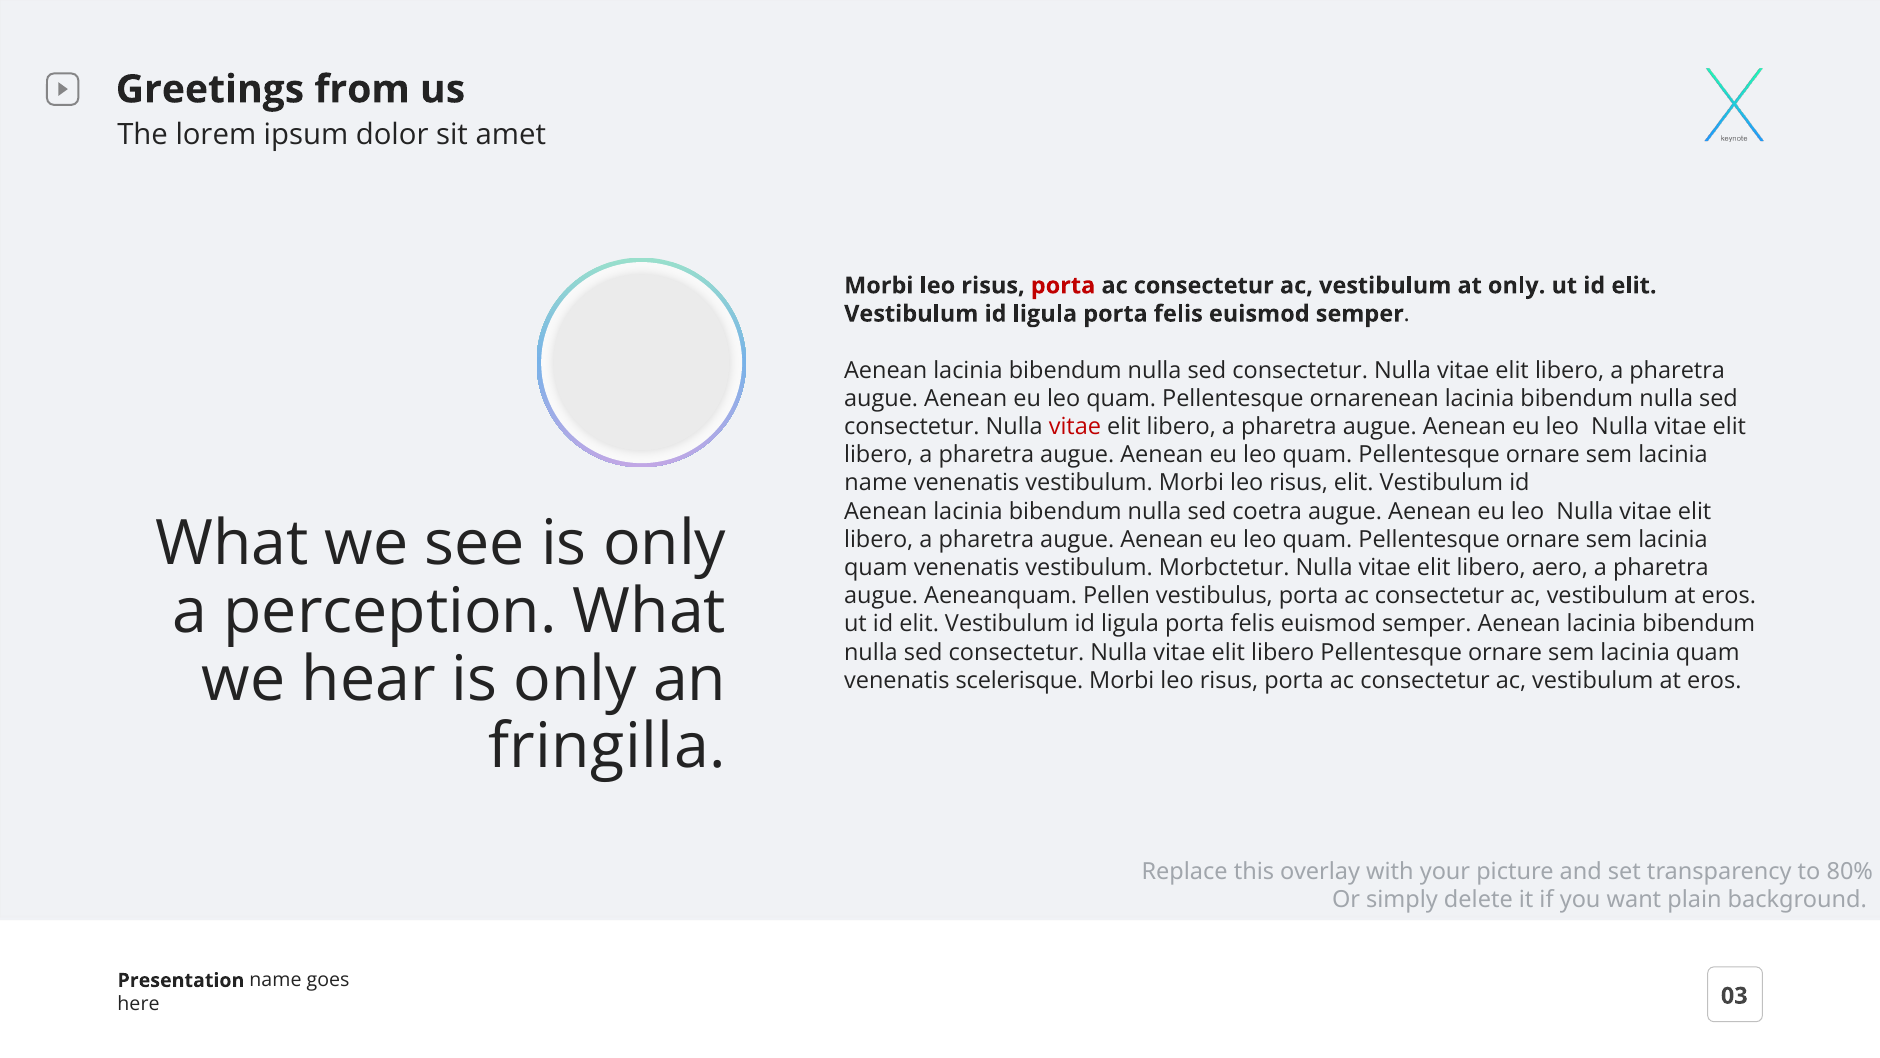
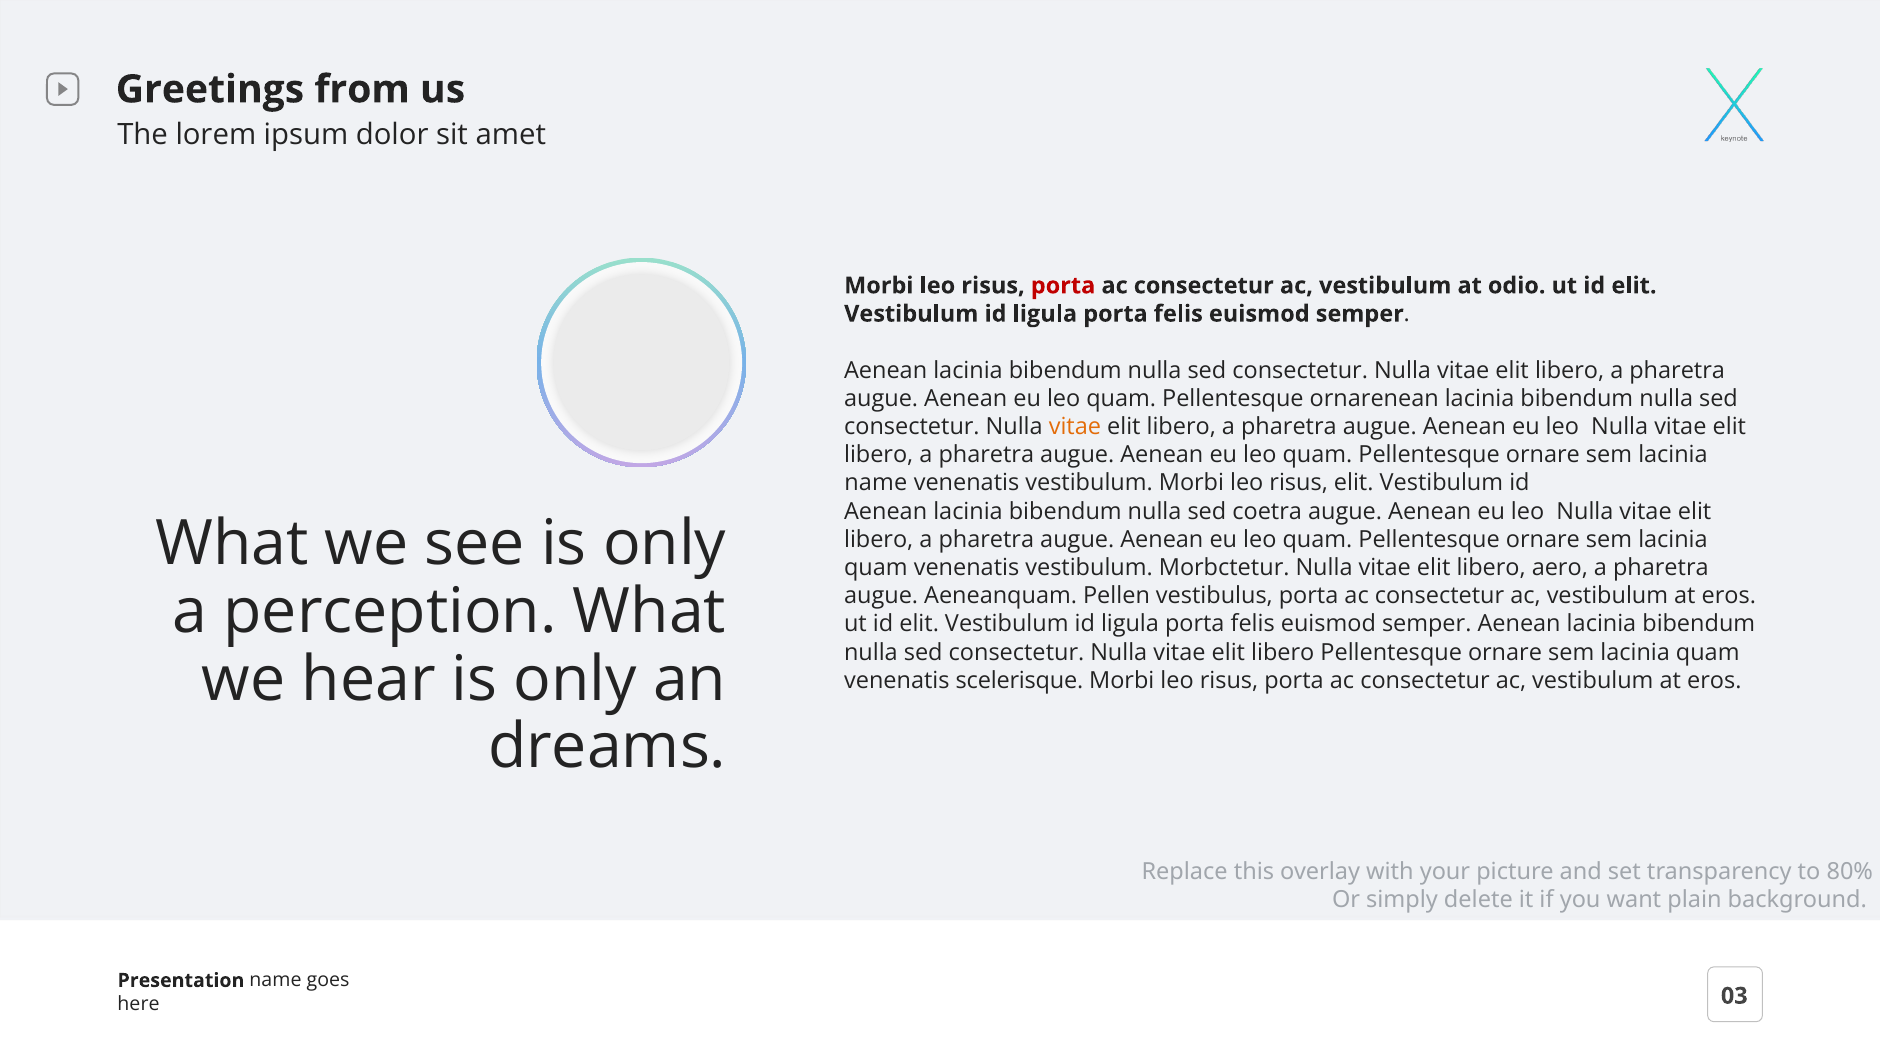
at only: only -> odio
vitae at (1075, 426) colour: red -> orange
fringilla: fringilla -> dreams
